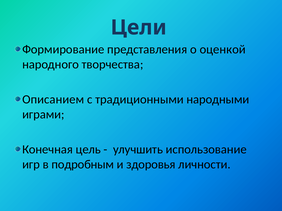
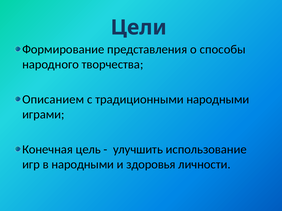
оценкой: оценкой -> способы
в подробным: подробным -> народными
